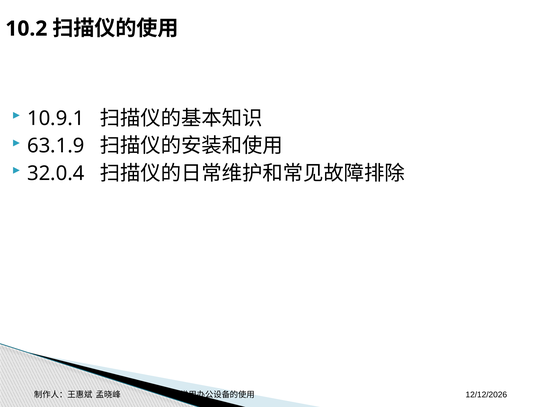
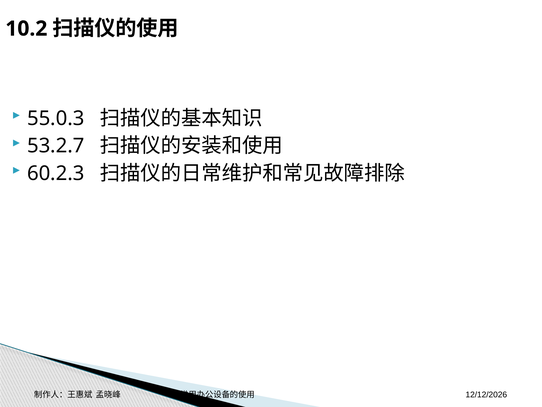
10.9.1: 10.9.1 -> 55.0.3
63.1.9: 63.1.9 -> 53.2.7
32.0.4: 32.0.4 -> 60.2.3
